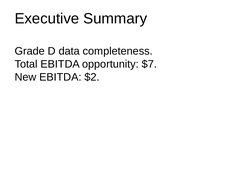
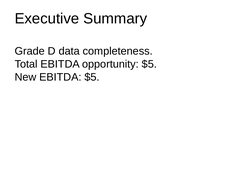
opportunity $7: $7 -> $5
EBITDA $2: $2 -> $5
